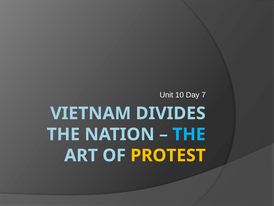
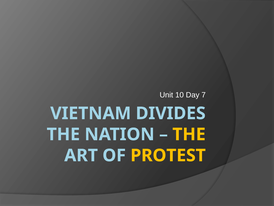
THE at (189, 134) colour: light blue -> yellow
